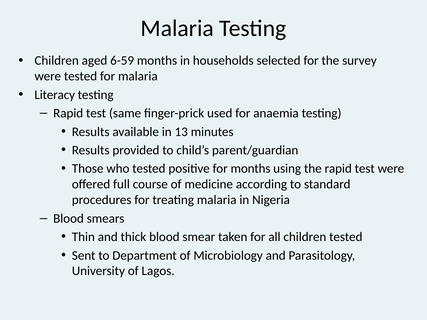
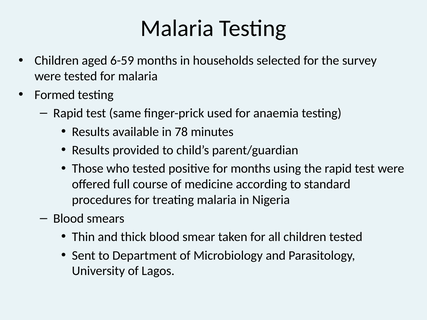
Literacy: Literacy -> Formed
13: 13 -> 78
